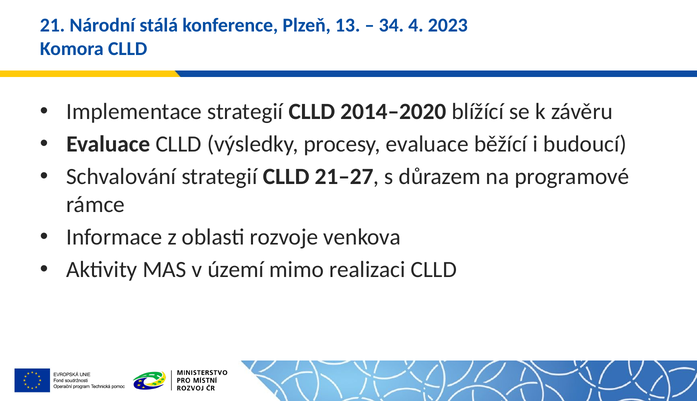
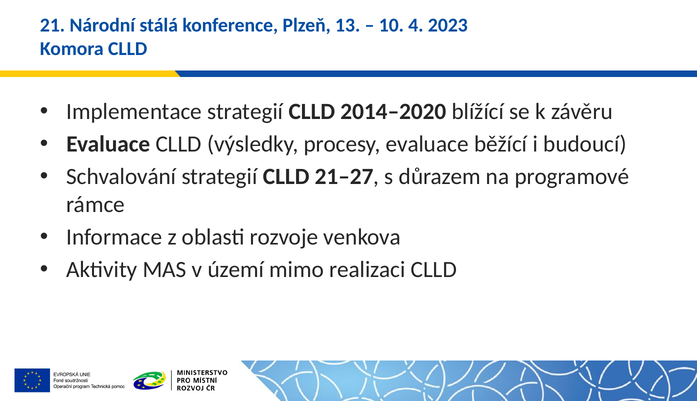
34: 34 -> 10
